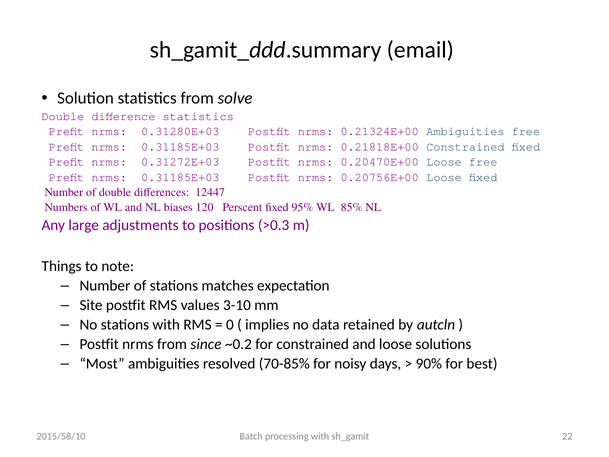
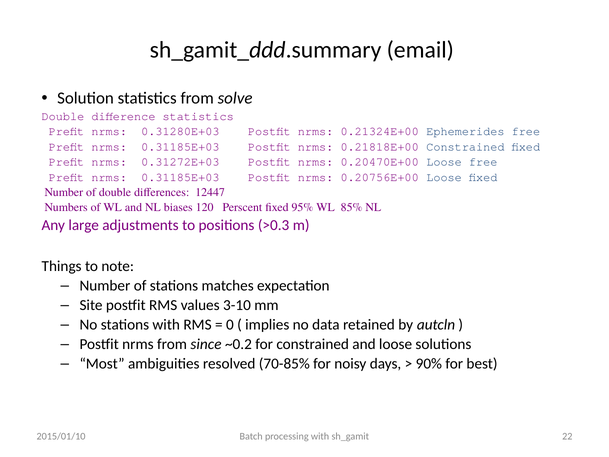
0.21324E+00 Ambiguities: Ambiguities -> Ephemerides
2015/58/10: 2015/58/10 -> 2015/01/10
